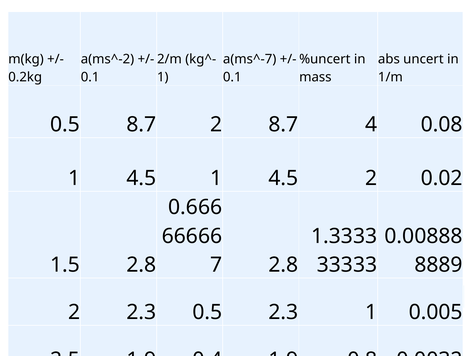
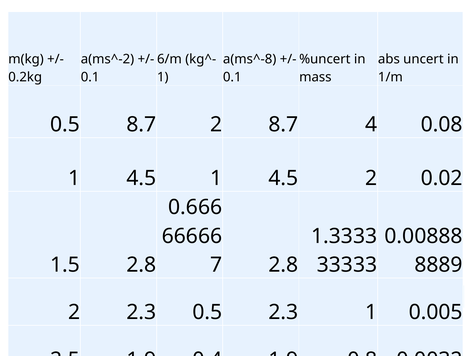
2/m: 2/m -> 6/m
a(ms^-7: a(ms^-7 -> a(ms^-8
